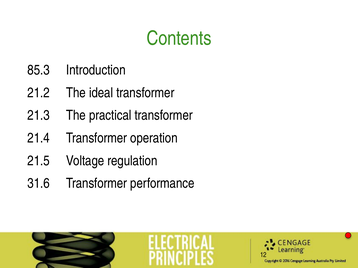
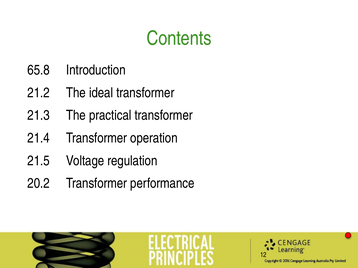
85.3: 85.3 -> 65.8
31.6: 31.6 -> 20.2
